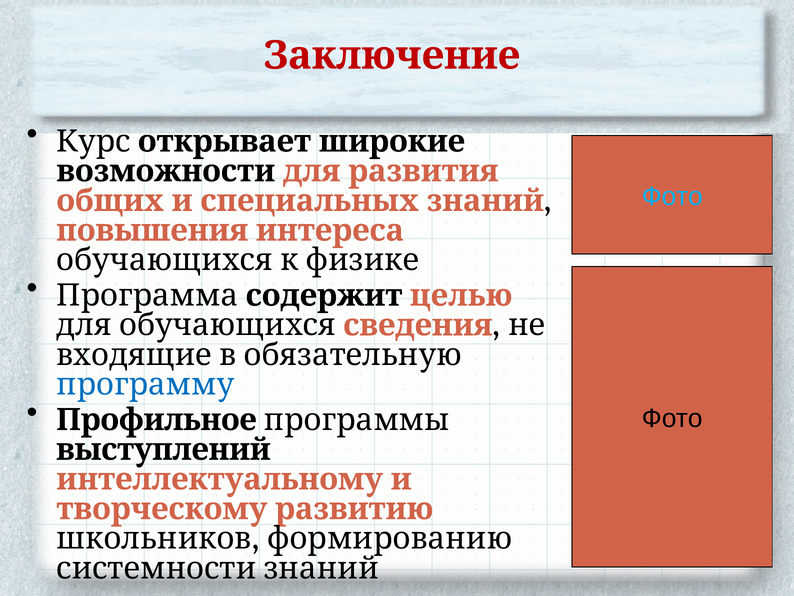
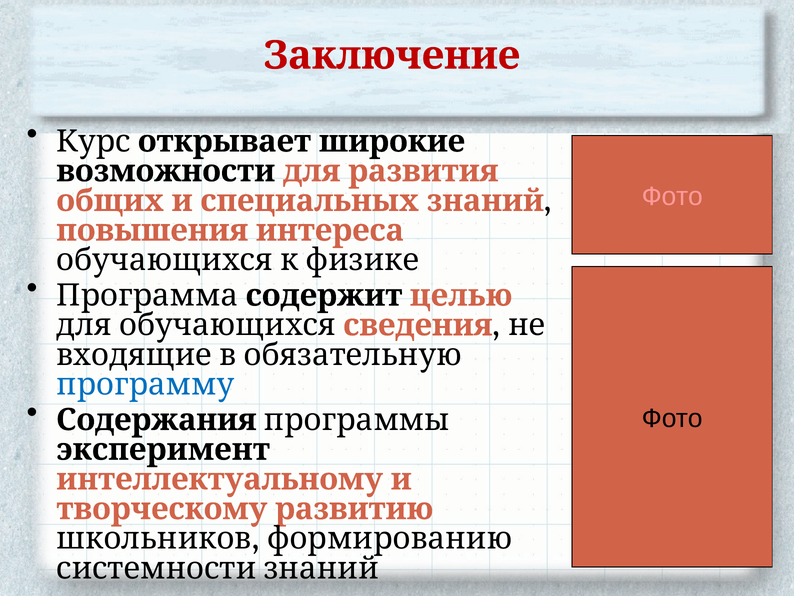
Фото at (672, 196) colour: light blue -> pink
Профильное: Профильное -> Содержания
выступлений: выступлений -> эксперимент
